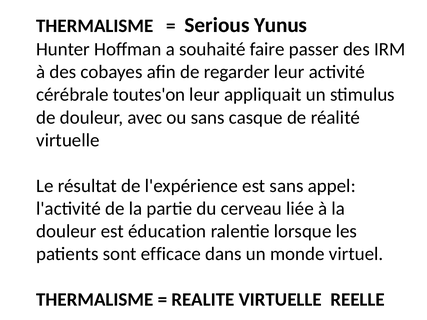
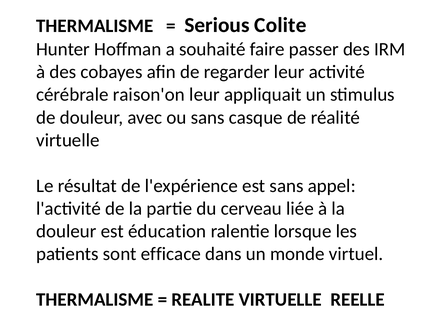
Yunus: Yunus -> Colite
toutes'on: toutes'on -> raison'on
